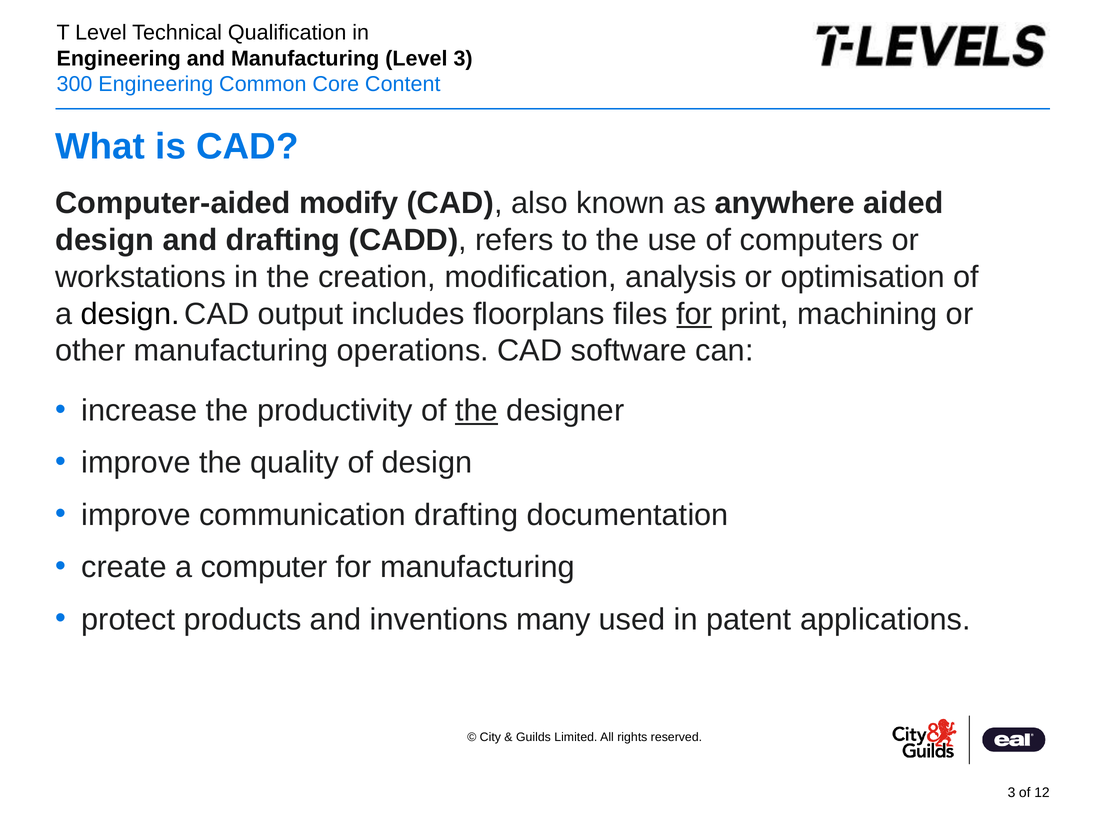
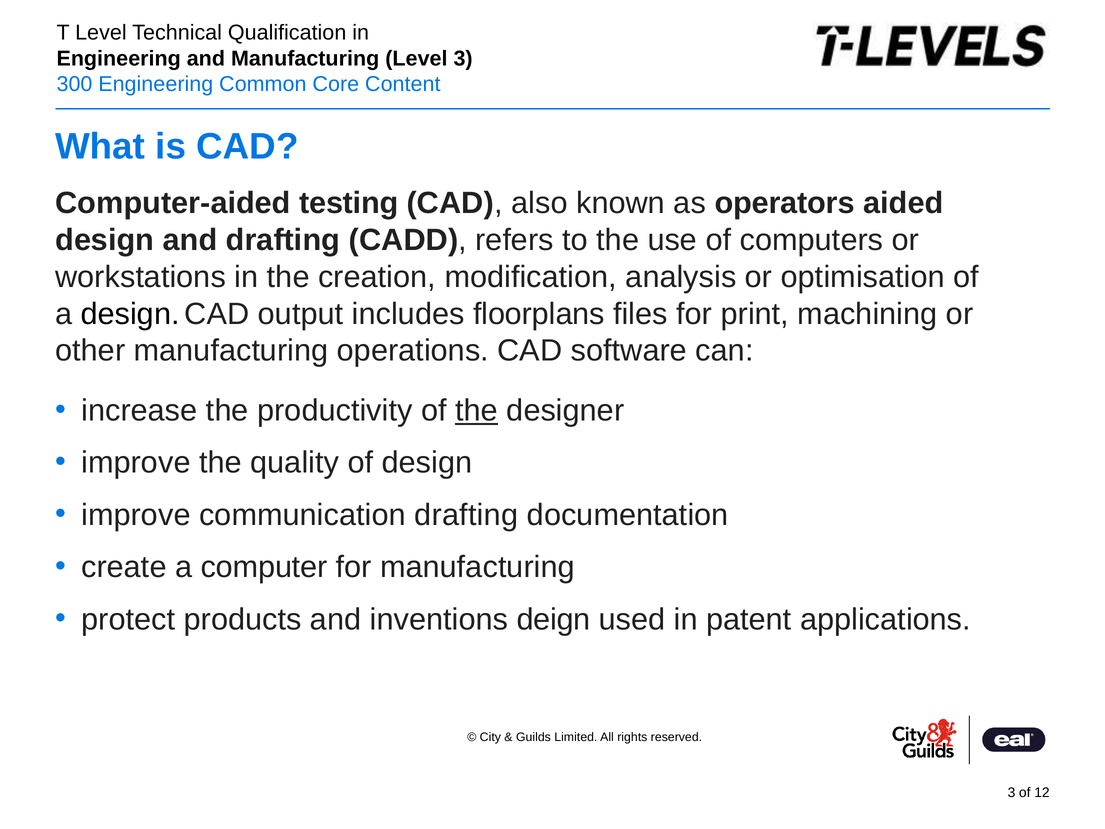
modify: modify -> testing
anywhere: anywhere -> operators
for at (694, 314) underline: present -> none
many: many -> deign
